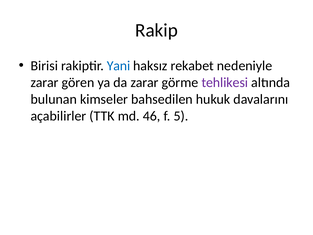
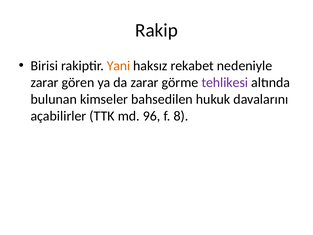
Yani colour: blue -> orange
46: 46 -> 96
5: 5 -> 8
